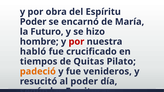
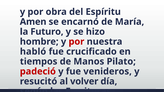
Poder at (33, 22): Poder -> Amen
Quitas: Quitas -> Manos
padeció colour: orange -> red
al poder: poder -> volver
